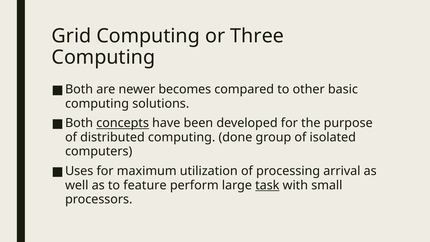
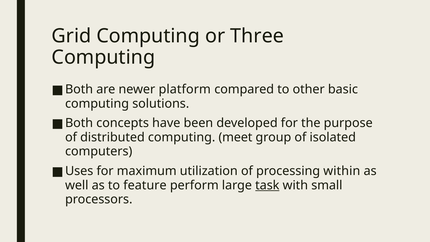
becomes: becomes -> platform
concepts underline: present -> none
done: done -> meet
arrival: arrival -> within
